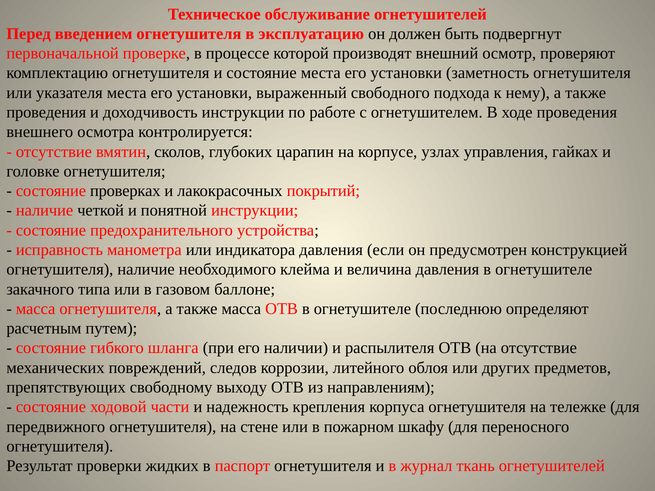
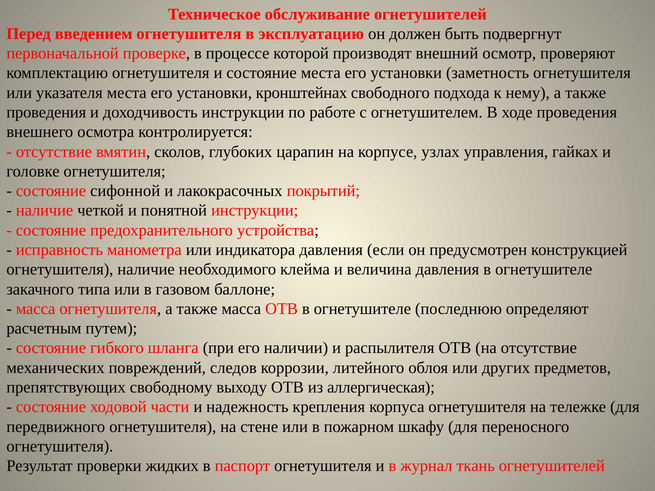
выраженный: выраженный -> кронштейнах
проверках: проверках -> сифонной
направлениям: направлениям -> аллергическая
